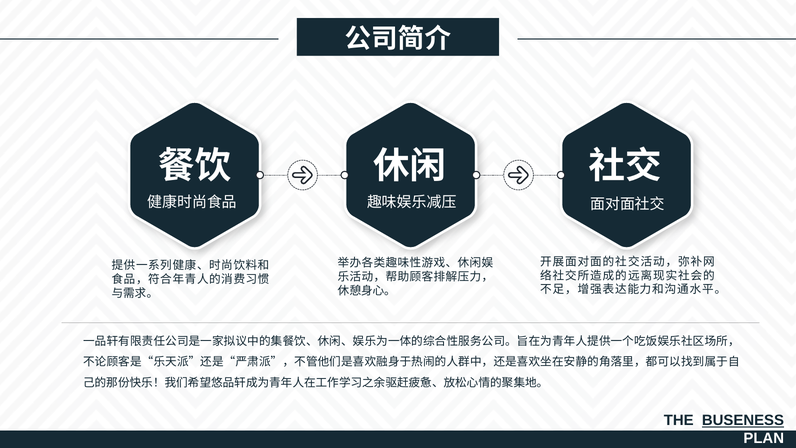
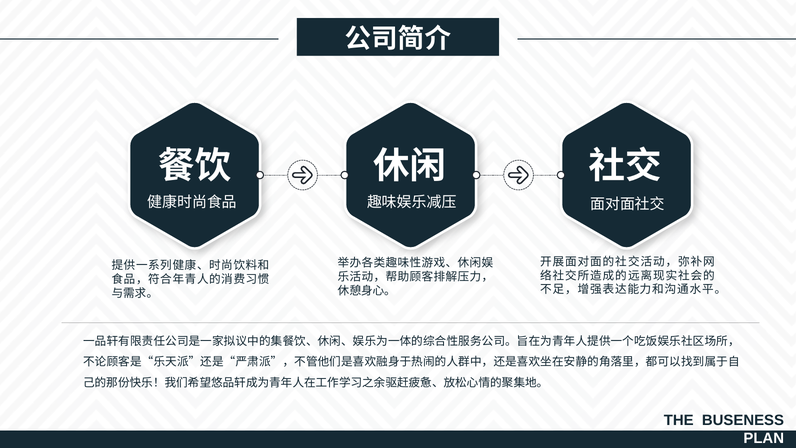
BUSENESS underline: present -> none
